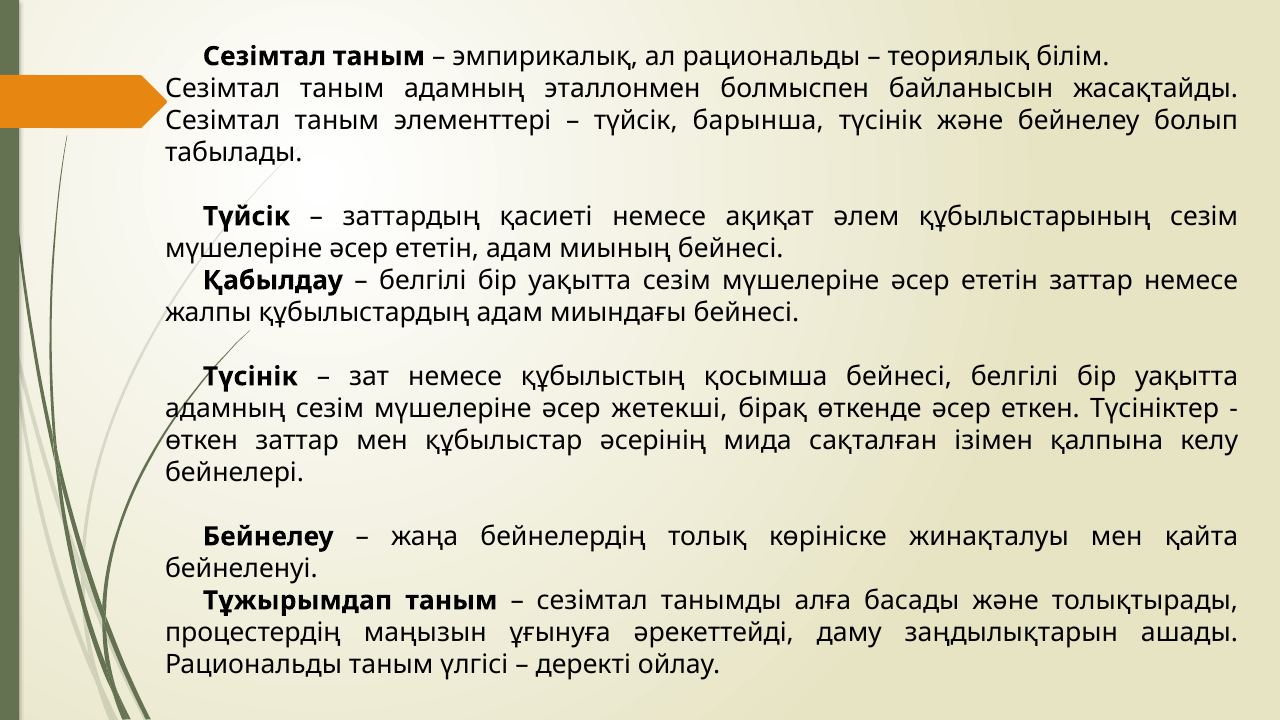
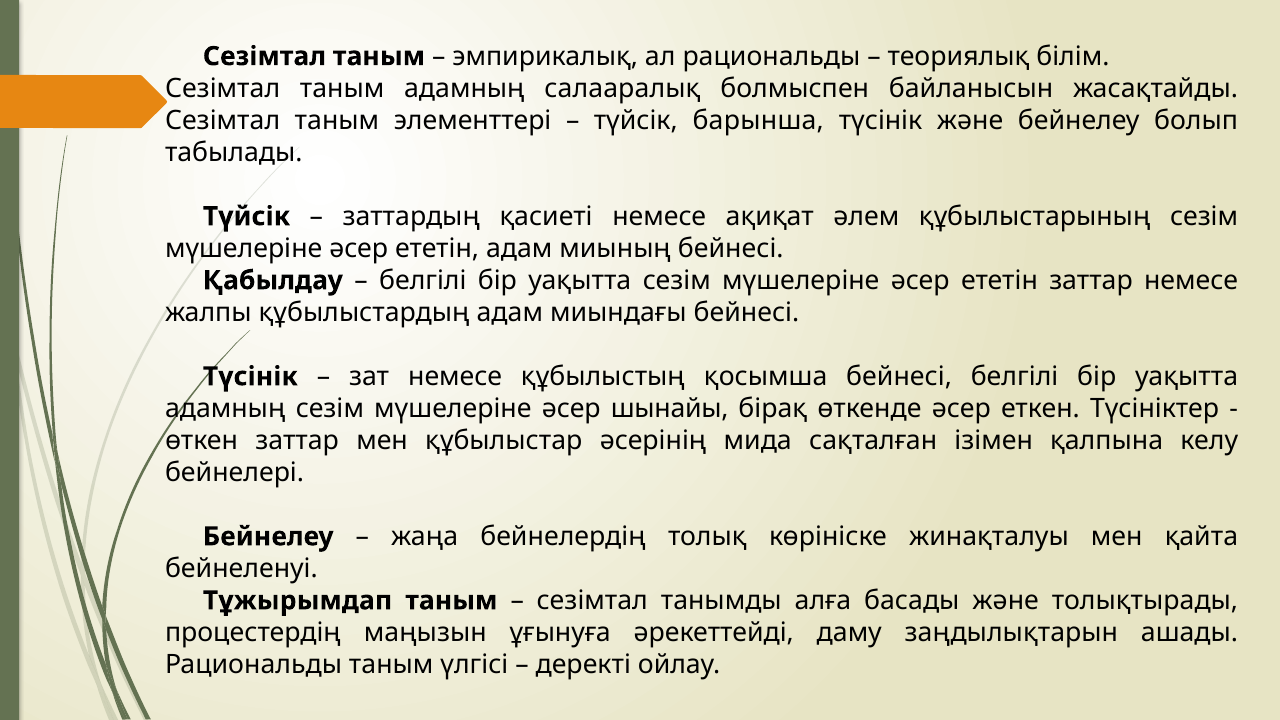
эталлонмен: эталлонмен -> салааралық
жетекші: жетекші -> шынайы
